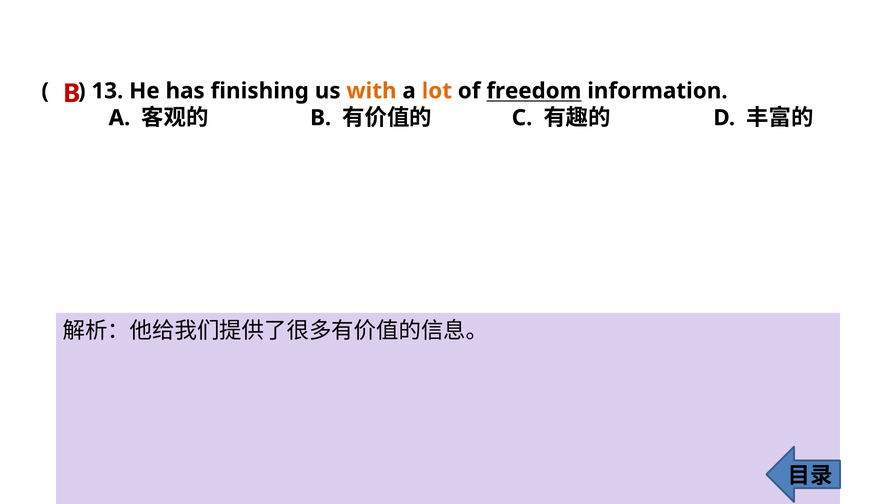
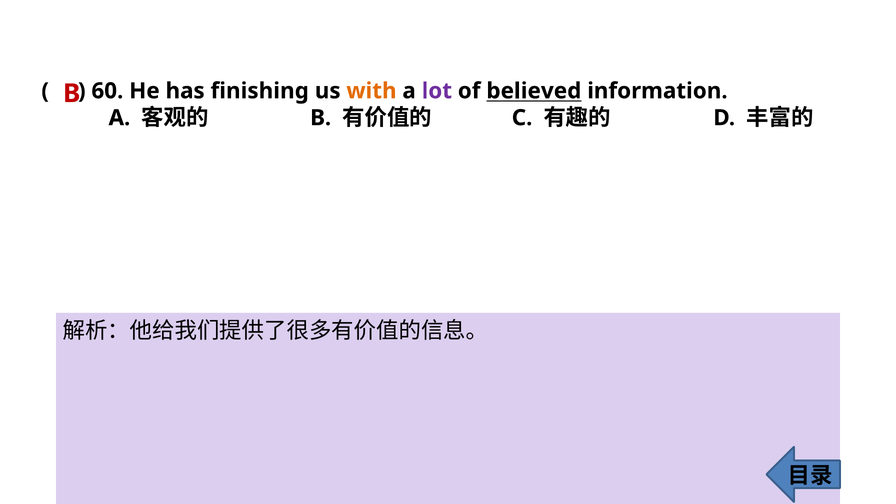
13: 13 -> 60
lot colour: orange -> purple
freedom: freedom -> believed
